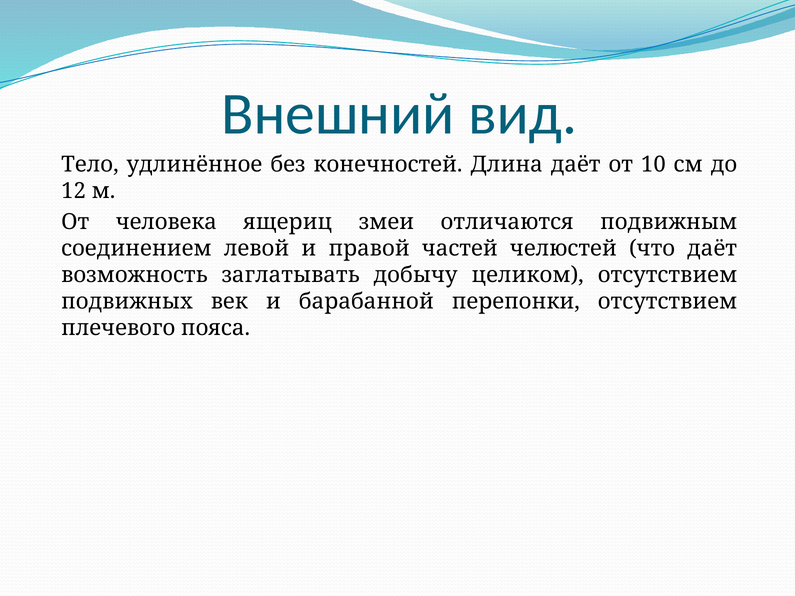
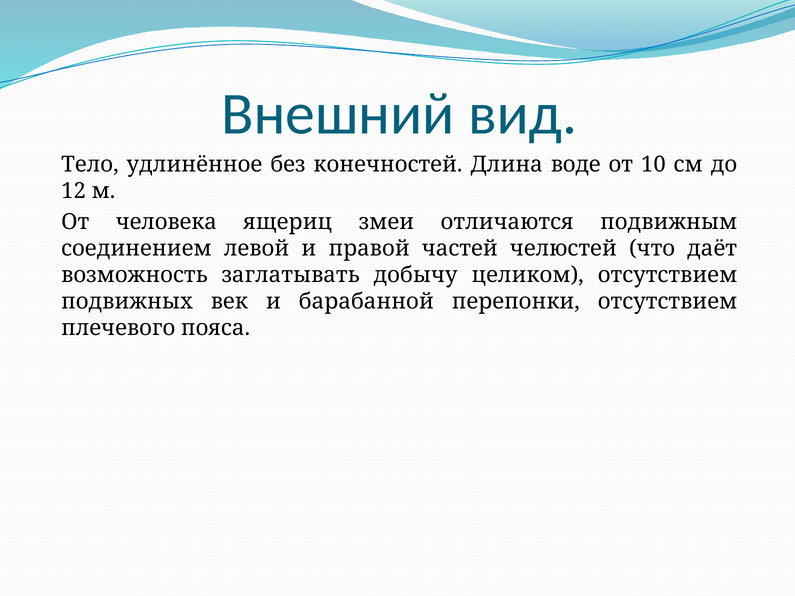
Длина даёт: даёт -> воде
